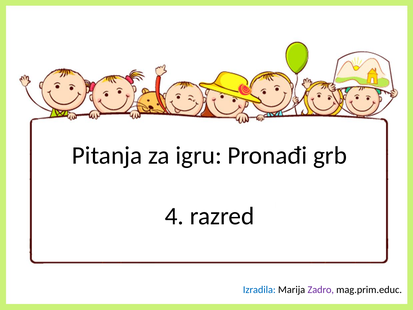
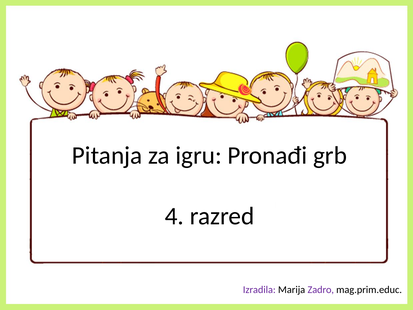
Izradila colour: blue -> purple
